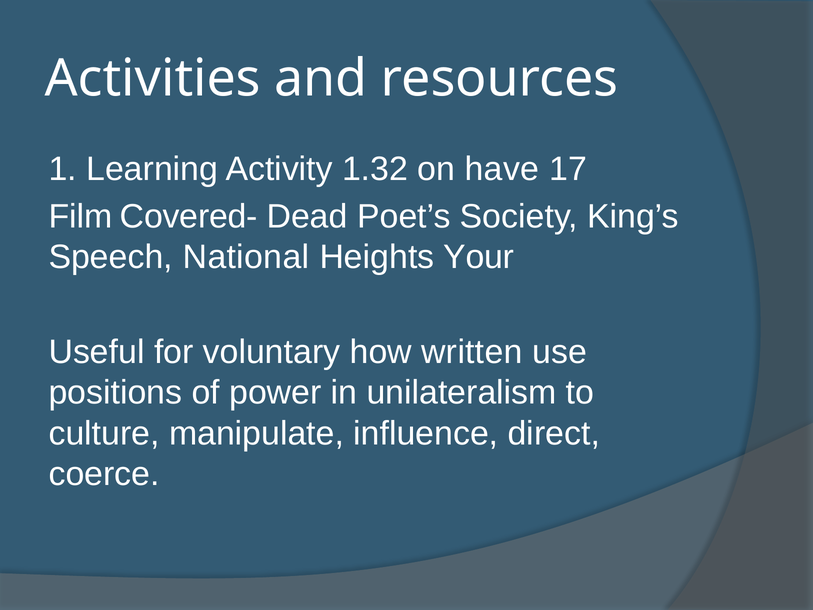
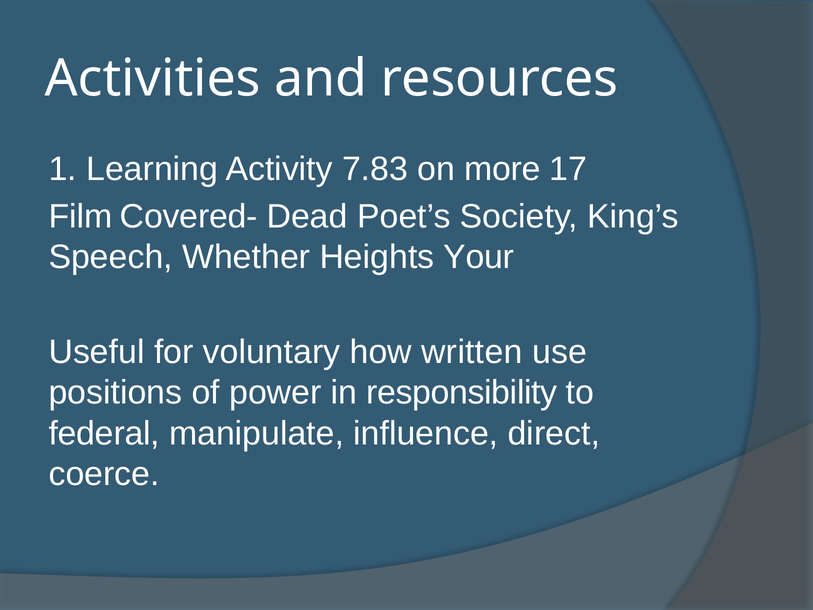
1.32: 1.32 -> 7.83
have: have -> more
National: National -> Whether
unilateralism: unilateralism -> responsibility
culture: culture -> federal
